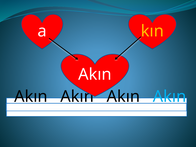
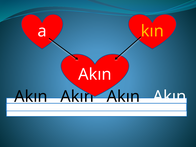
Akın at (170, 97) colour: light blue -> white
